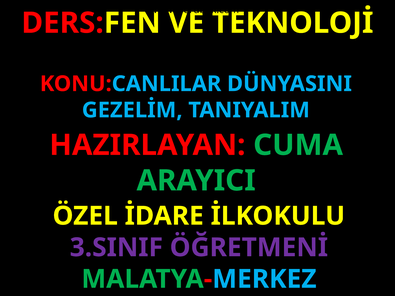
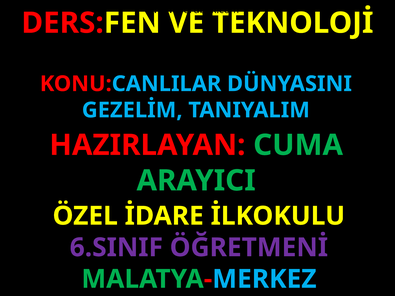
3.SINIF: 3.SINIF -> 6.SINIF
